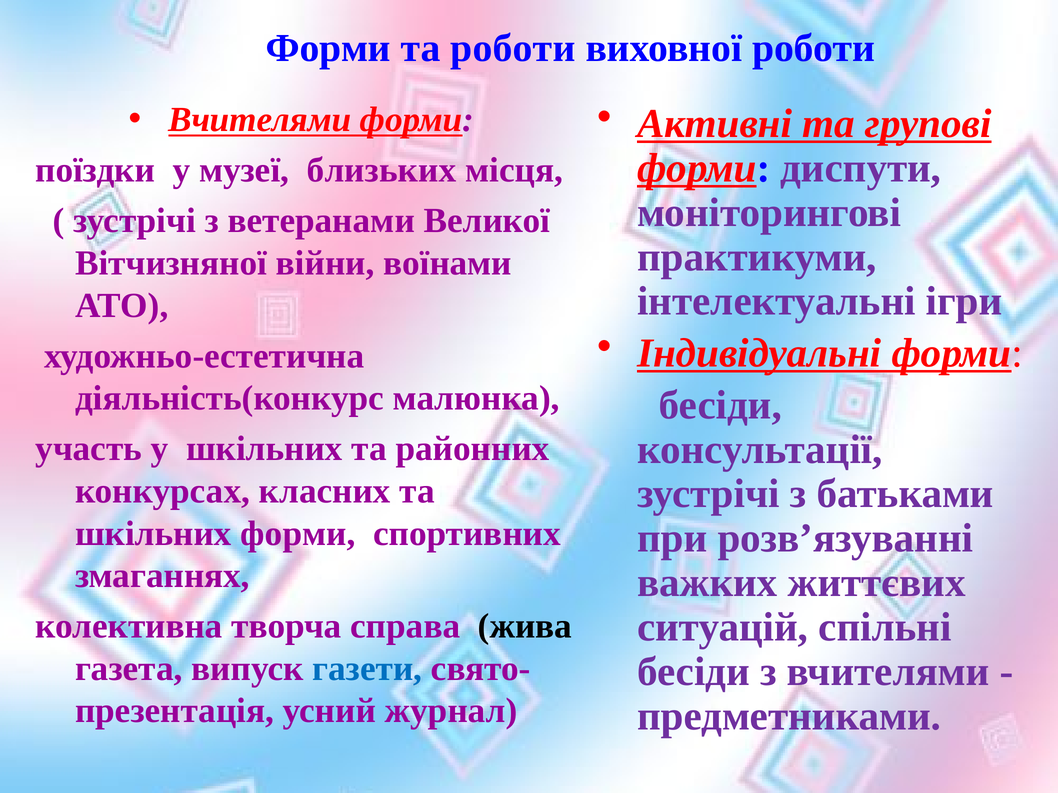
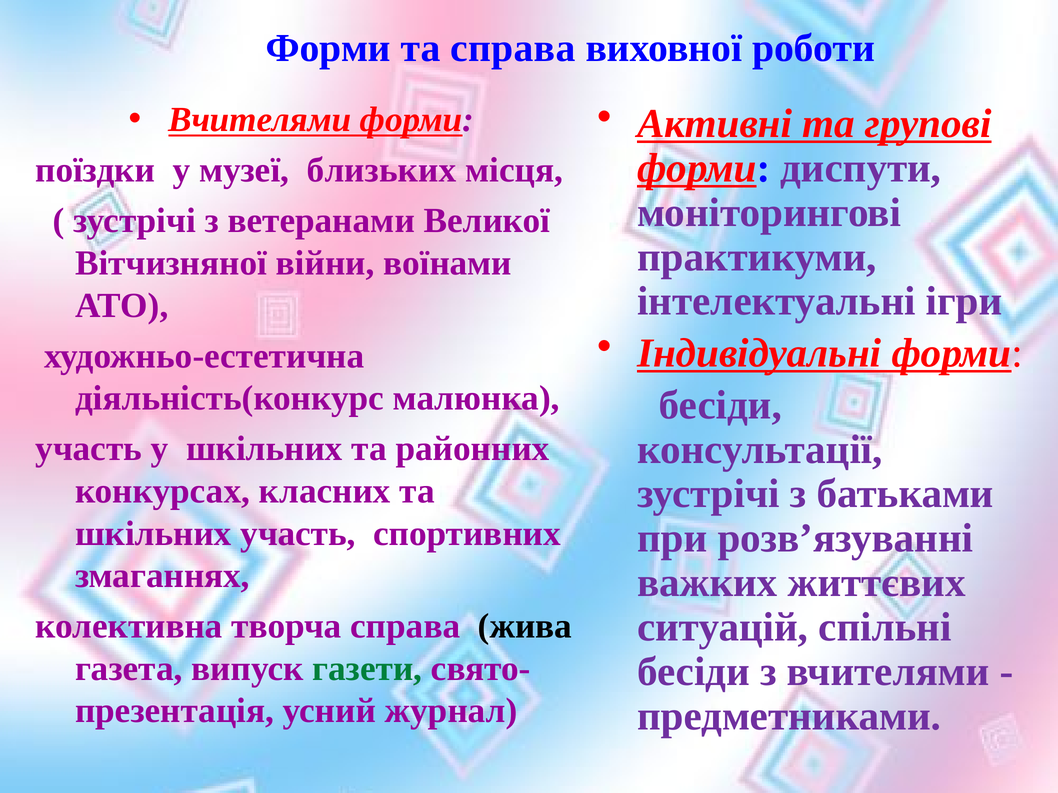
та роботи: роботи -> справа
шкільних форми: форми -> участь
газети colour: blue -> green
